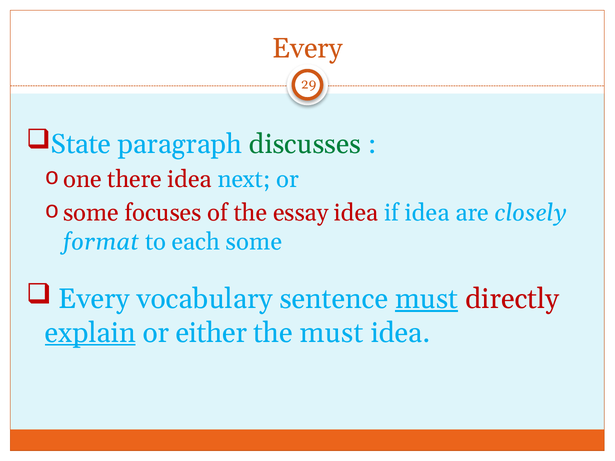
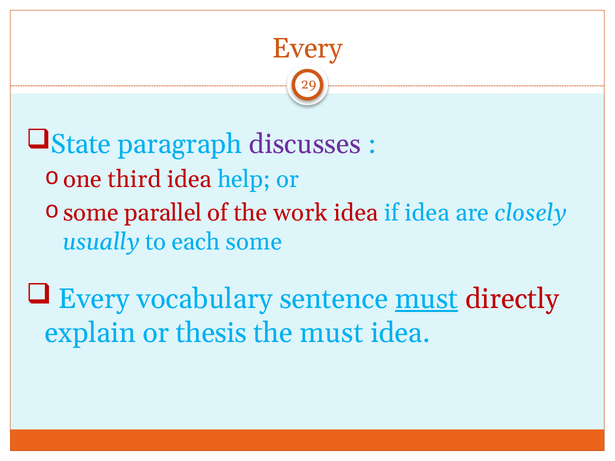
discusses colour: green -> purple
there: there -> third
next: next -> help
focuses: focuses -> parallel
essay: essay -> work
format: format -> usually
explain underline: present -> none
either: either -> thesis
